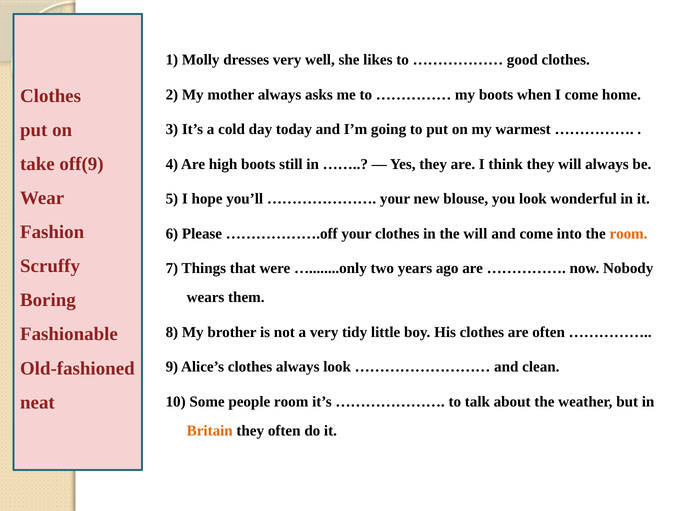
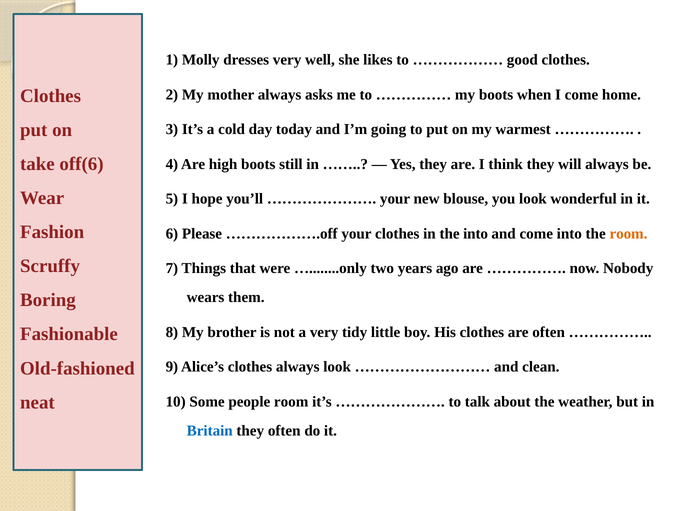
off(9: off(9 -> off(6
the will: will -> into
Britain colour: orange -> blue
